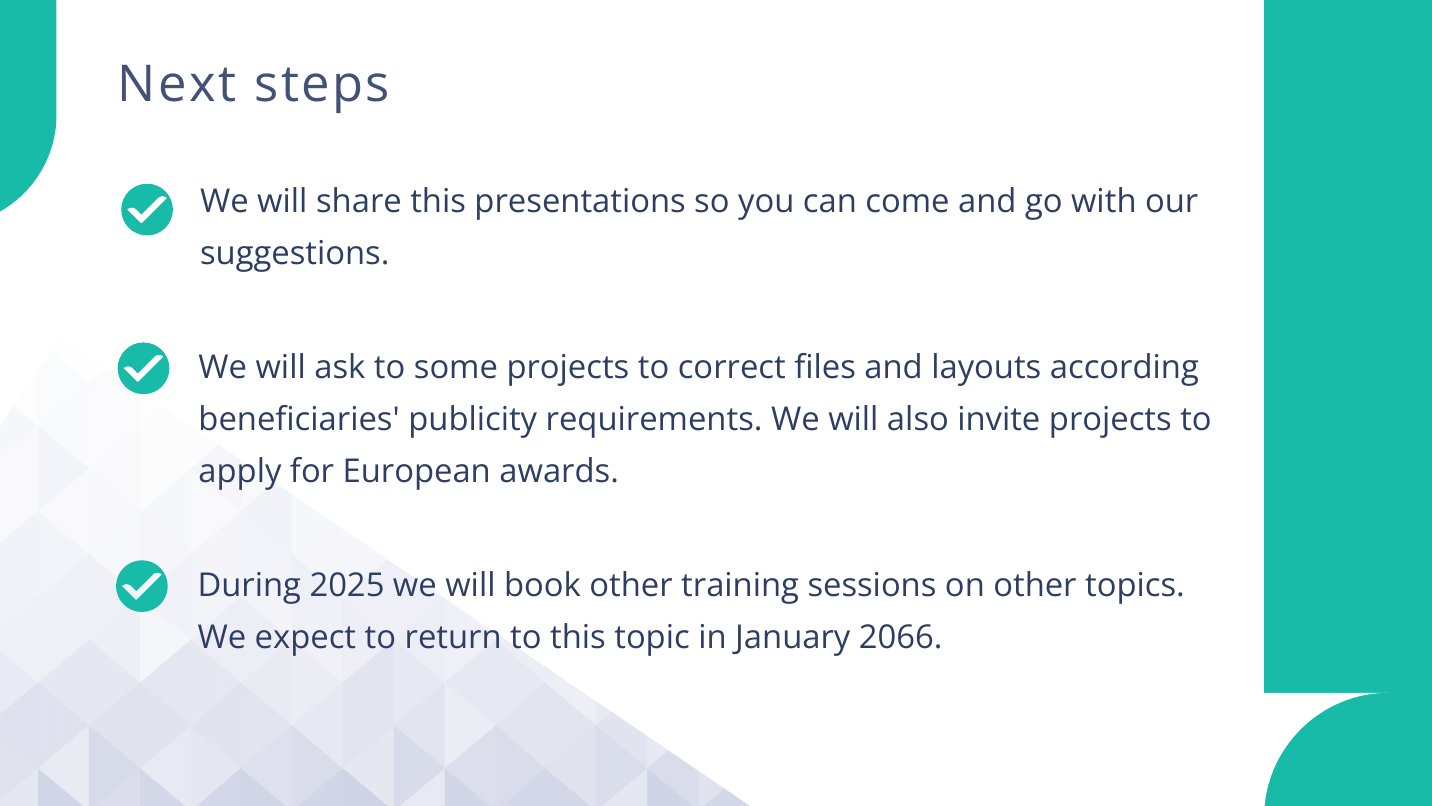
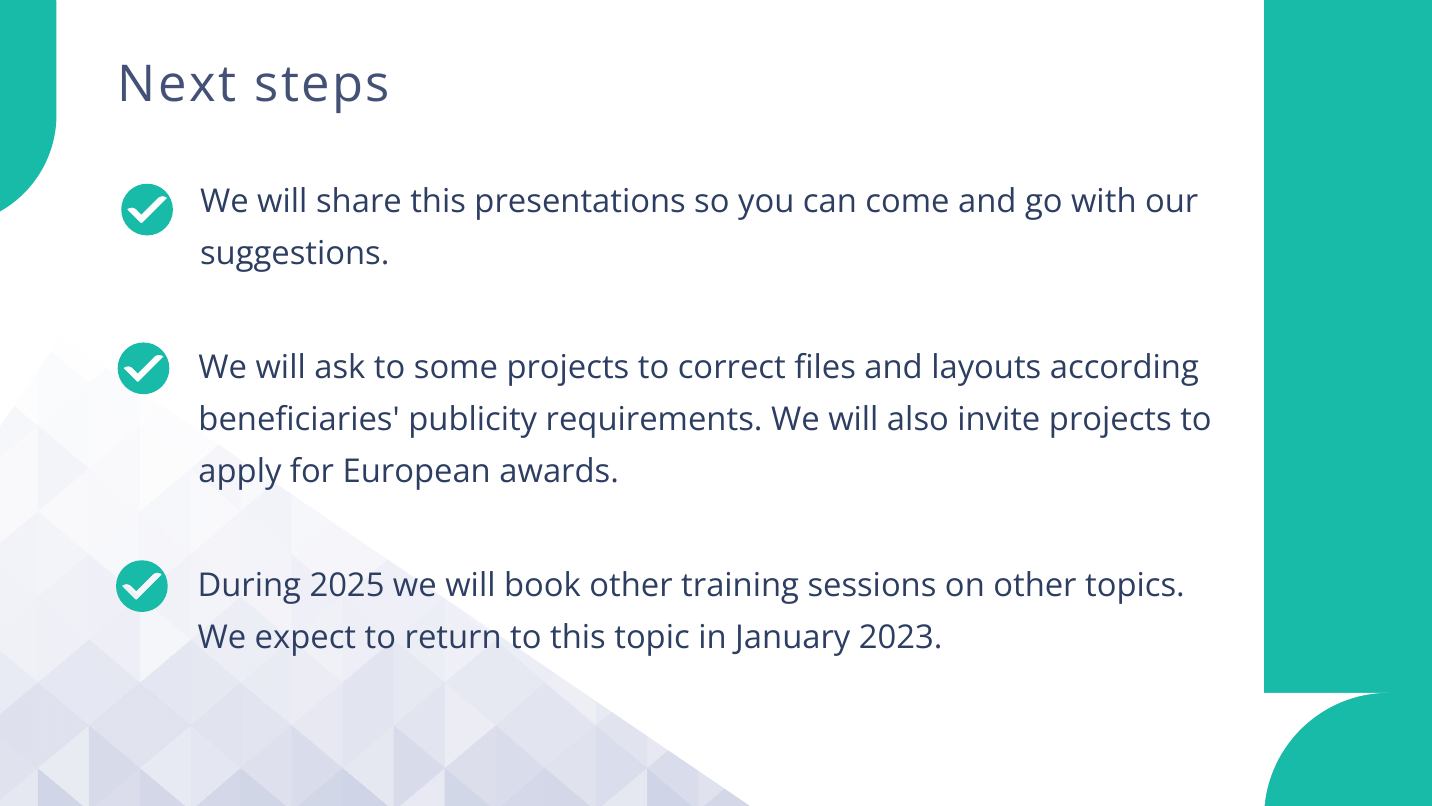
2066: 2066 -> 2023
